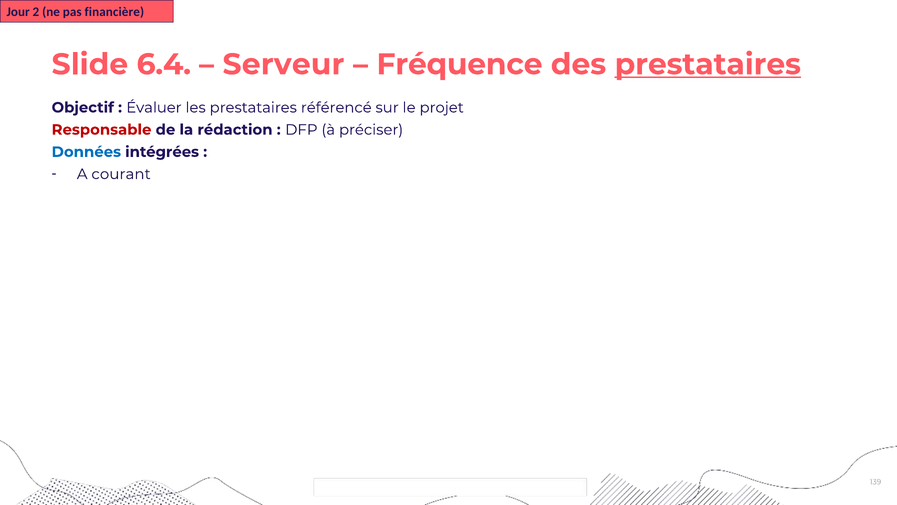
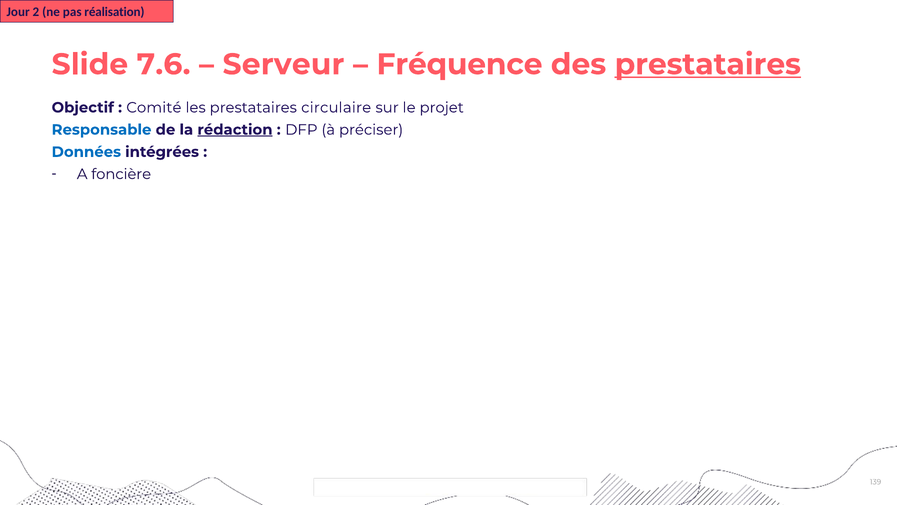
financière: financière -> réalisation
6.4: 6.4 -> 7.6
Évaluer: Évaluer -> Comité
référencé: référencé -> circulaire
Responsable colour: red -> blue
rédaction underline: none -> present
courant: courant -> foncière
